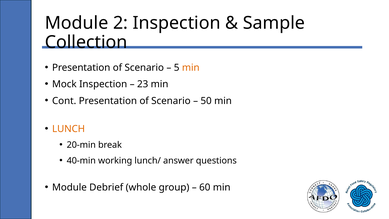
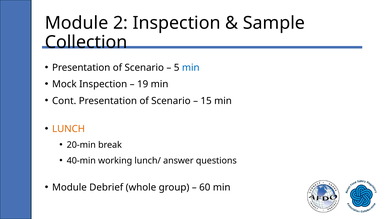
min at (191, 68) colour: orange -> blue
23: 23 -> 19
50: 50 -> 15
